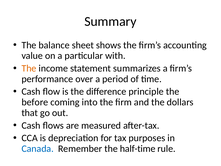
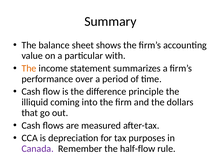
before: before -> illiquid
Canada colour: blue -> purple
half-time: half-time -> half-flow
